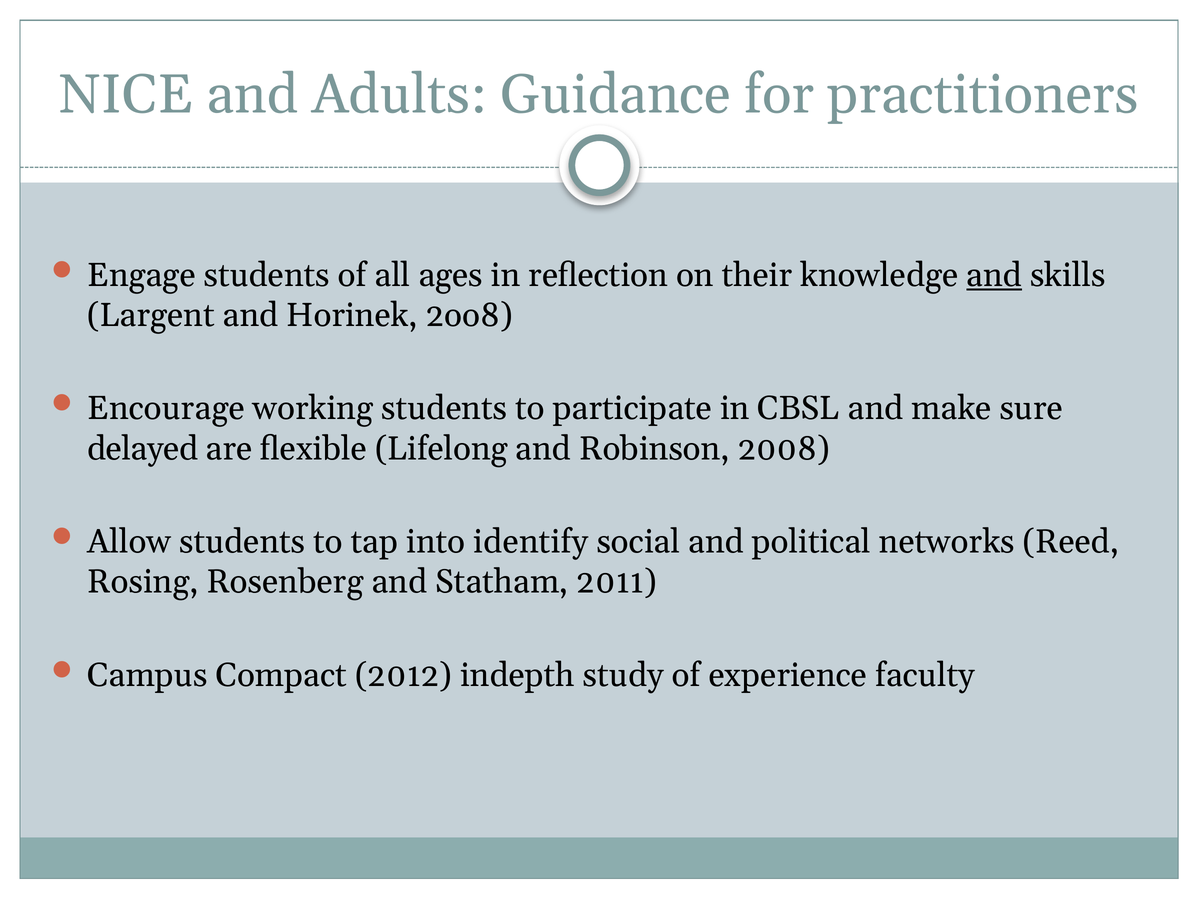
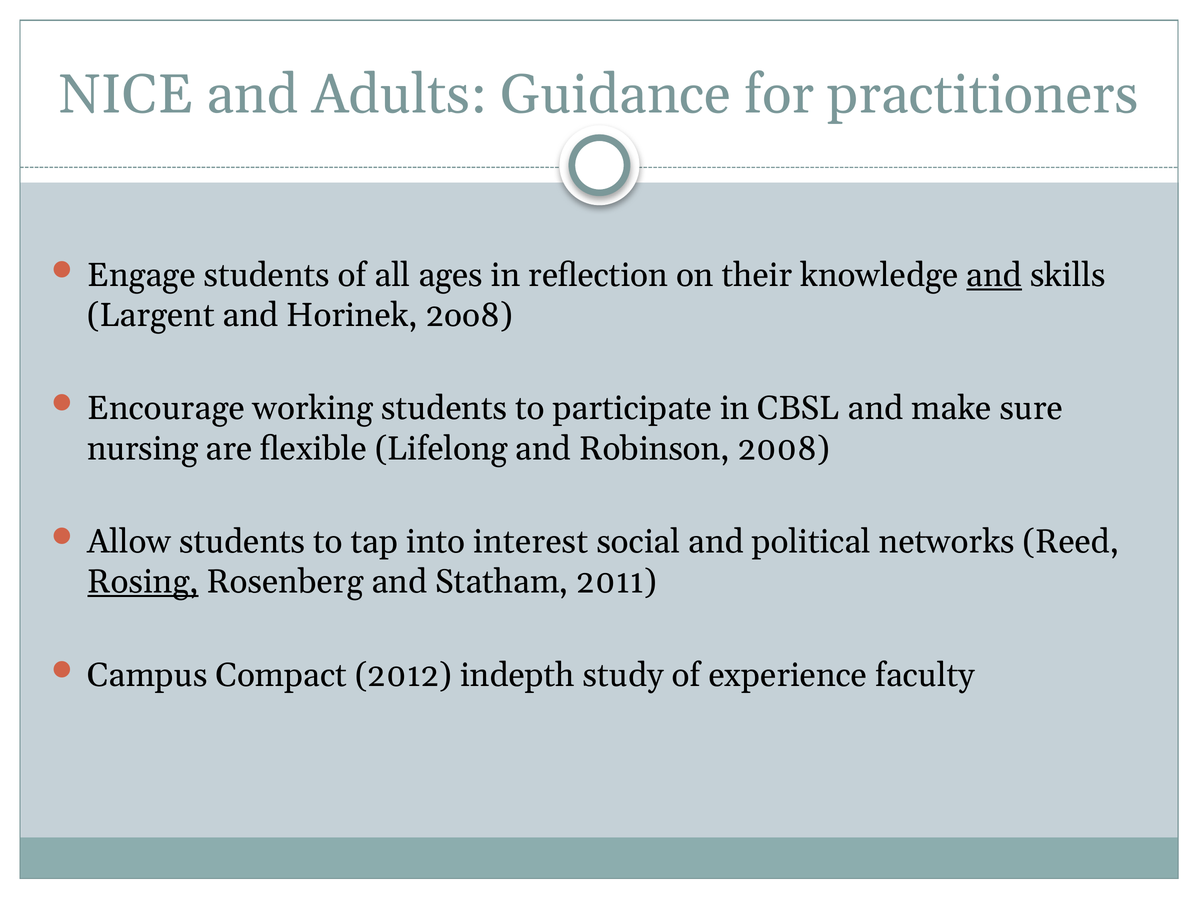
delayed: delayed -> nursing
identify: identify -> interest
Rosing underline: none -> present
